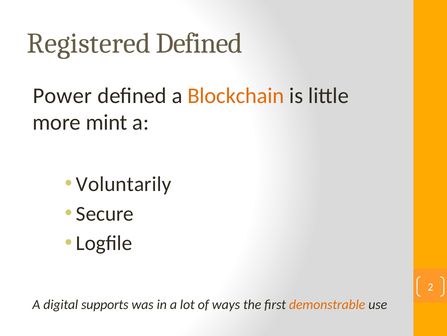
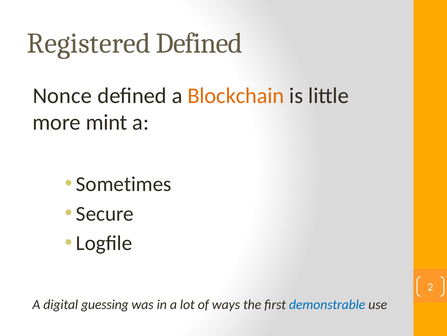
Power: Power -> Nonce
Voluntarily: Voluntarily -> Sometimes
supports: supports -> guessing
demonstrable colour: orange -> blue
